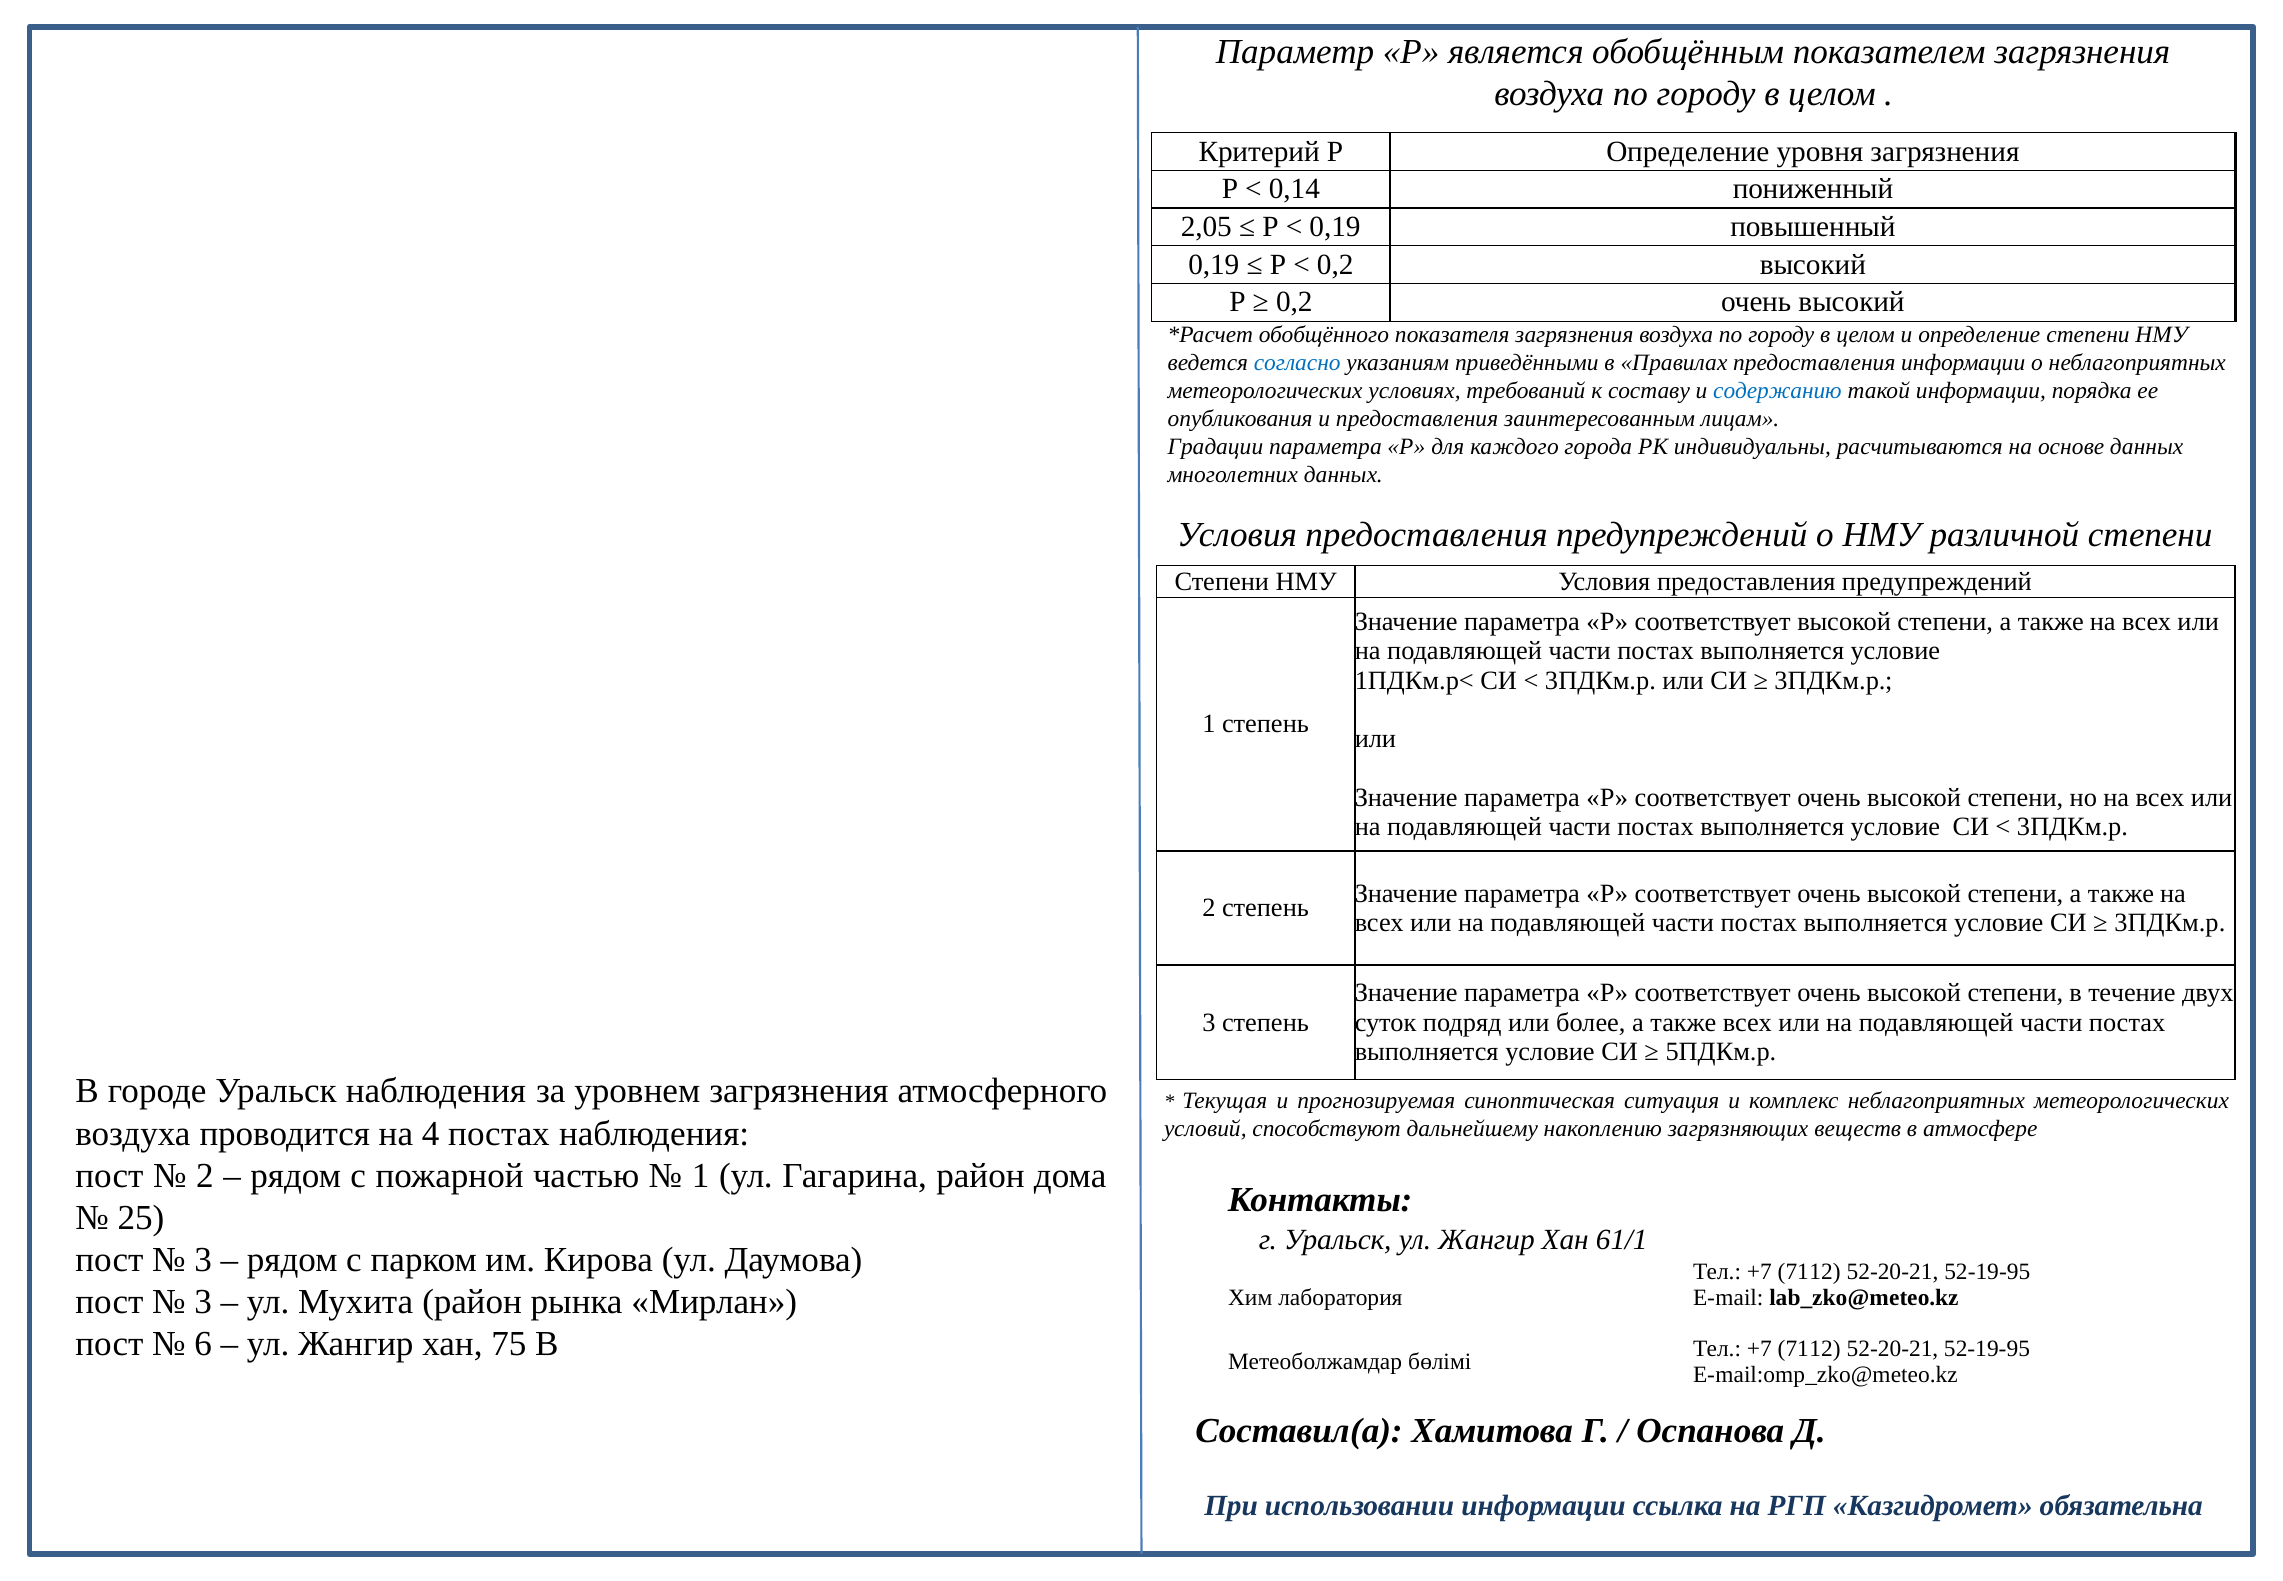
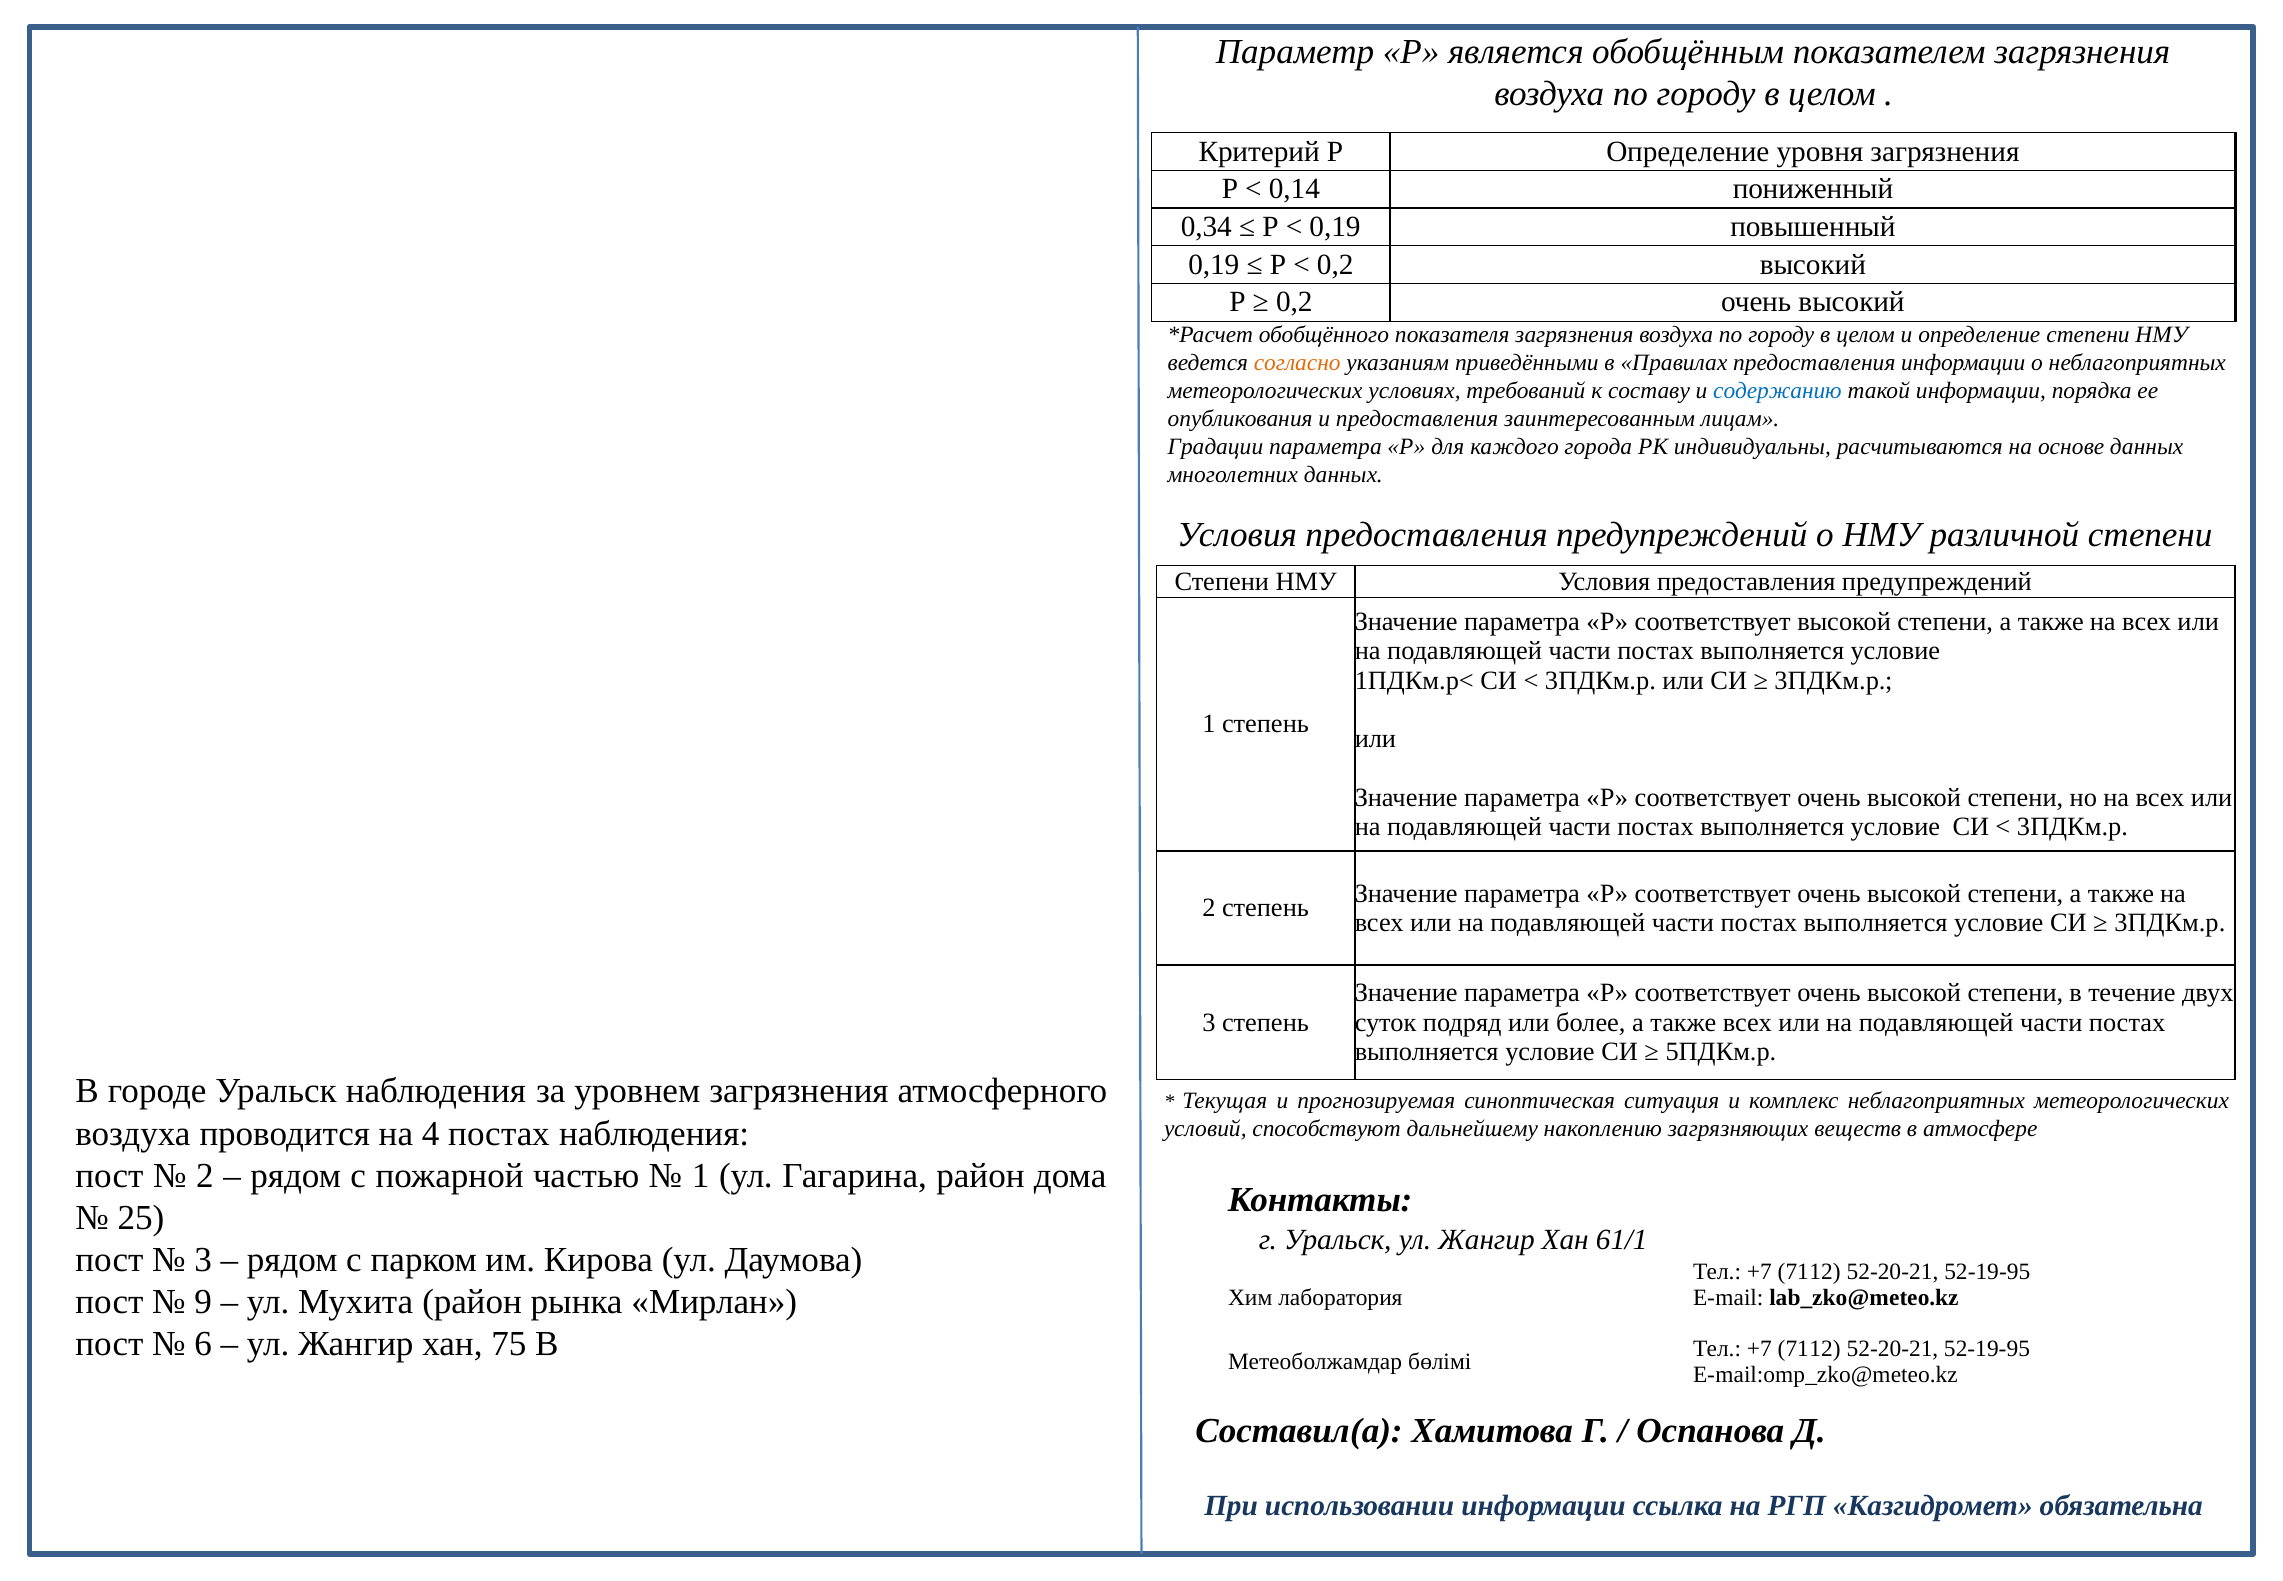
2,05: 2,05 -> 0,34
согласно colour: blue -> orange
3 at (203, 1302): 3 -> 9
